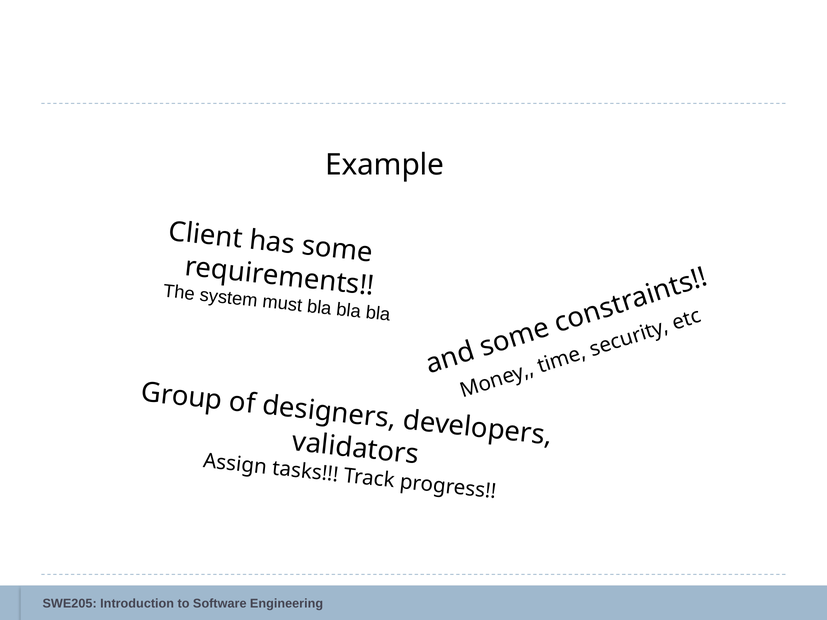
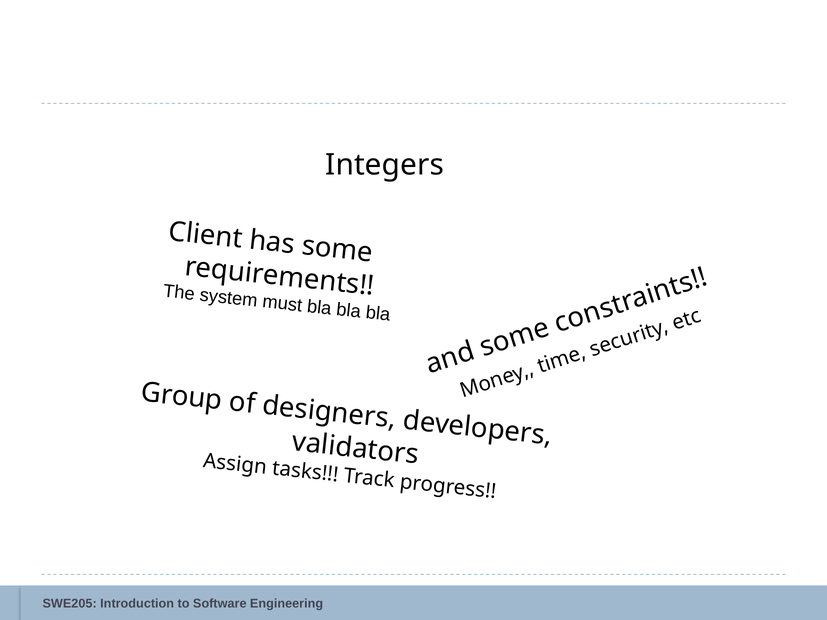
Example: Example -> Integers
